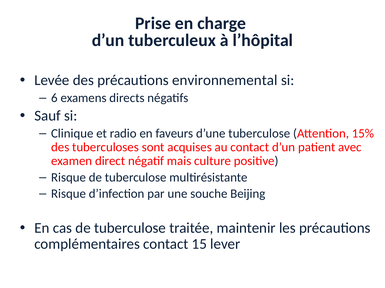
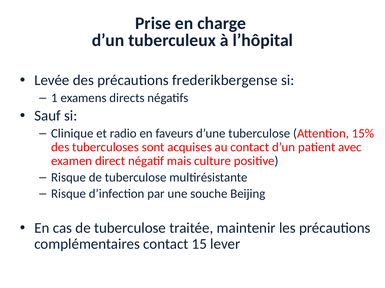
environnemental: environnemental -> frederikbergense
6: 6 -> 1
